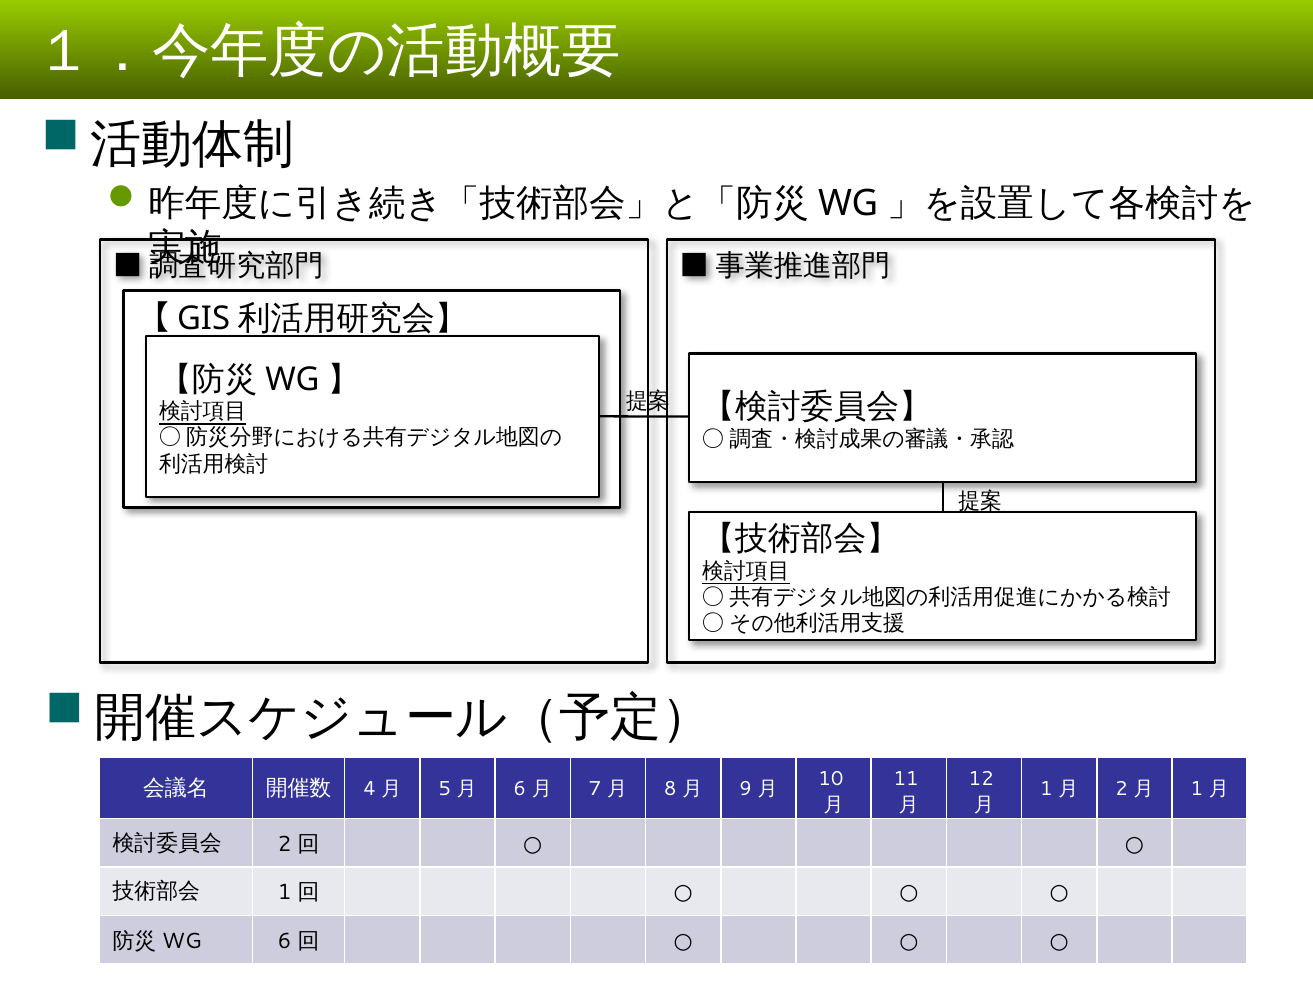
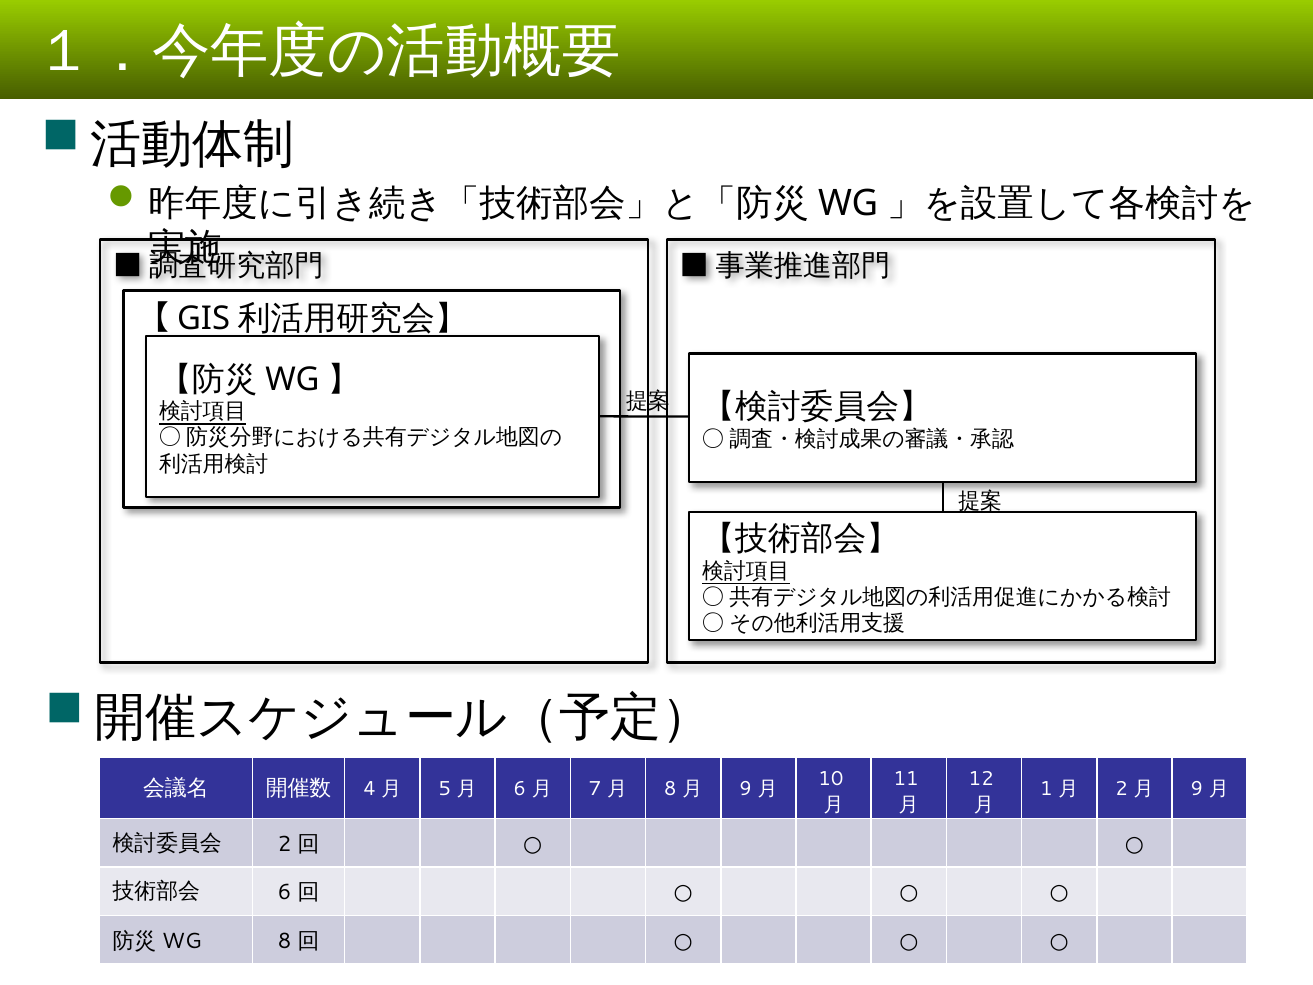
1 at (1197, 789): 1 -> 9
1 at (285, 892): 1 -> 6
6 at (285, 941): 6 -> 8
